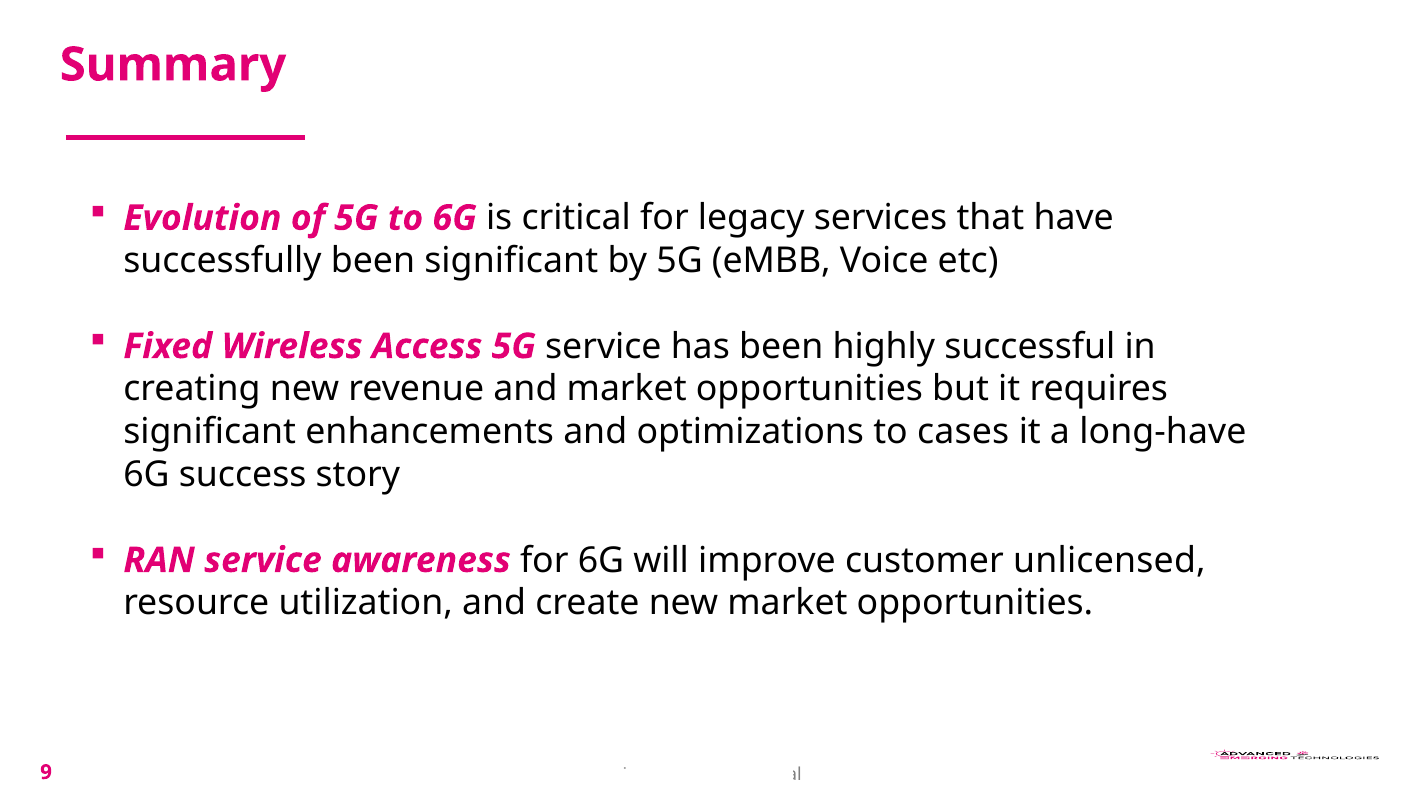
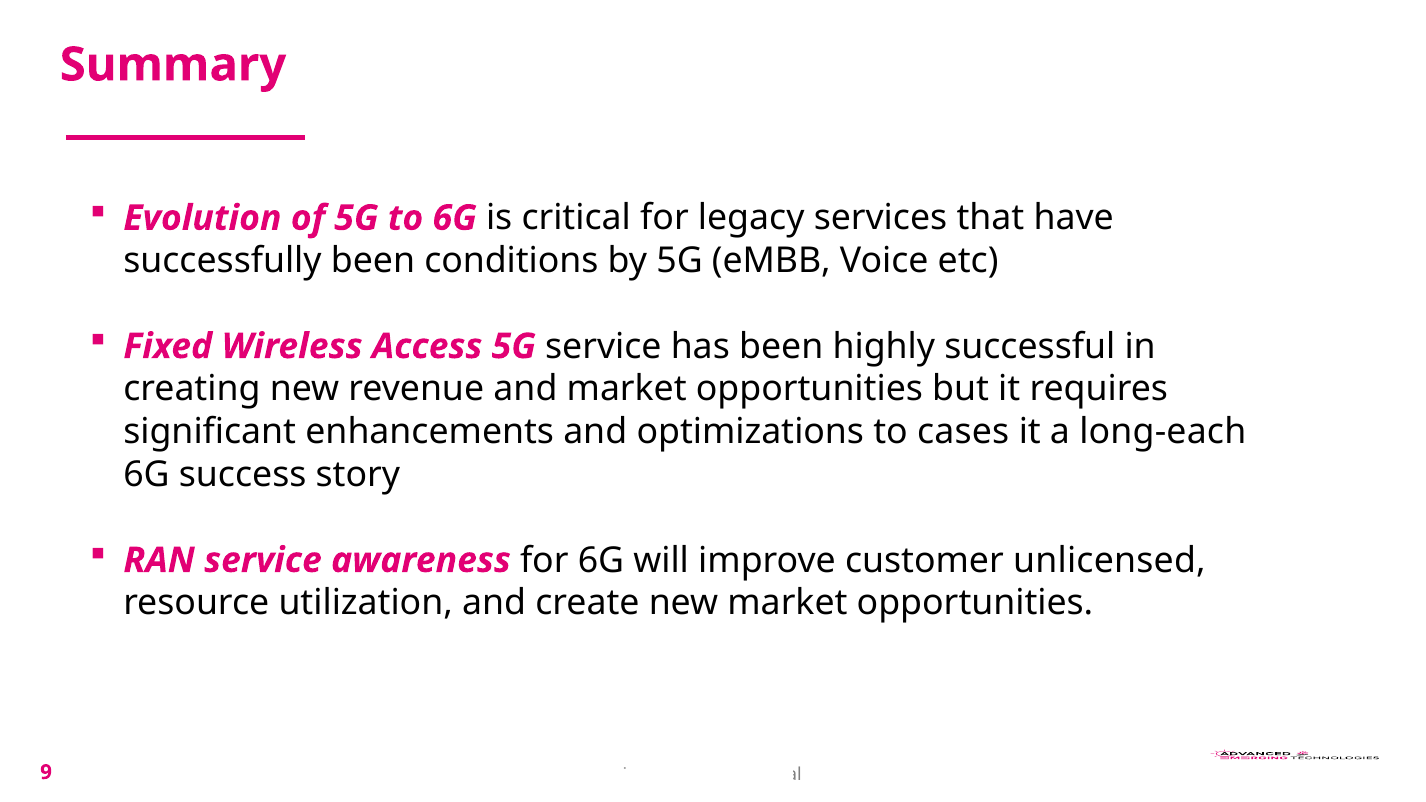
been significant: significant -> conditions
long-have: long-have -> long-each
